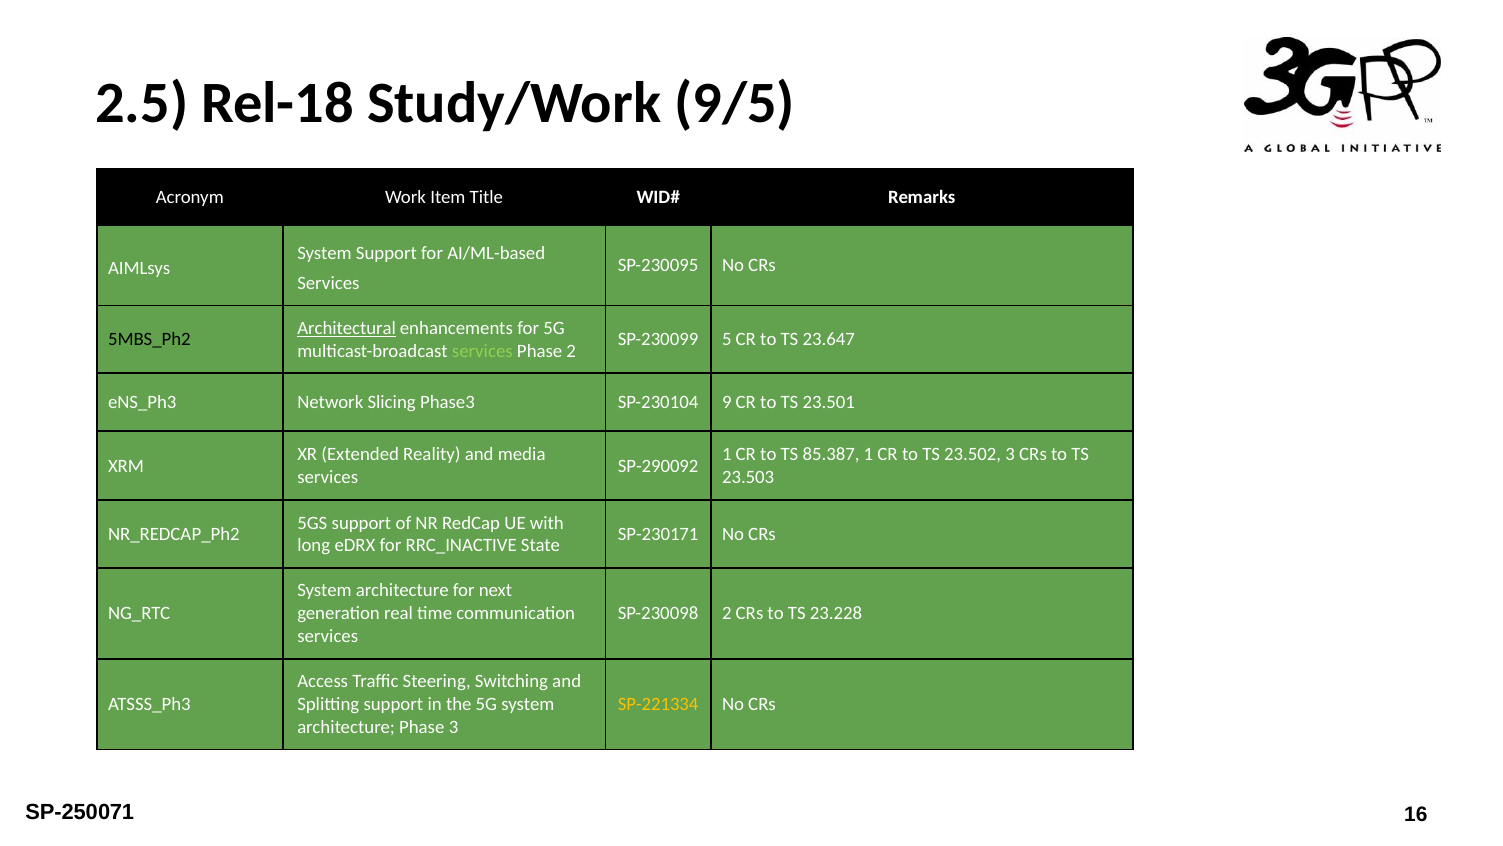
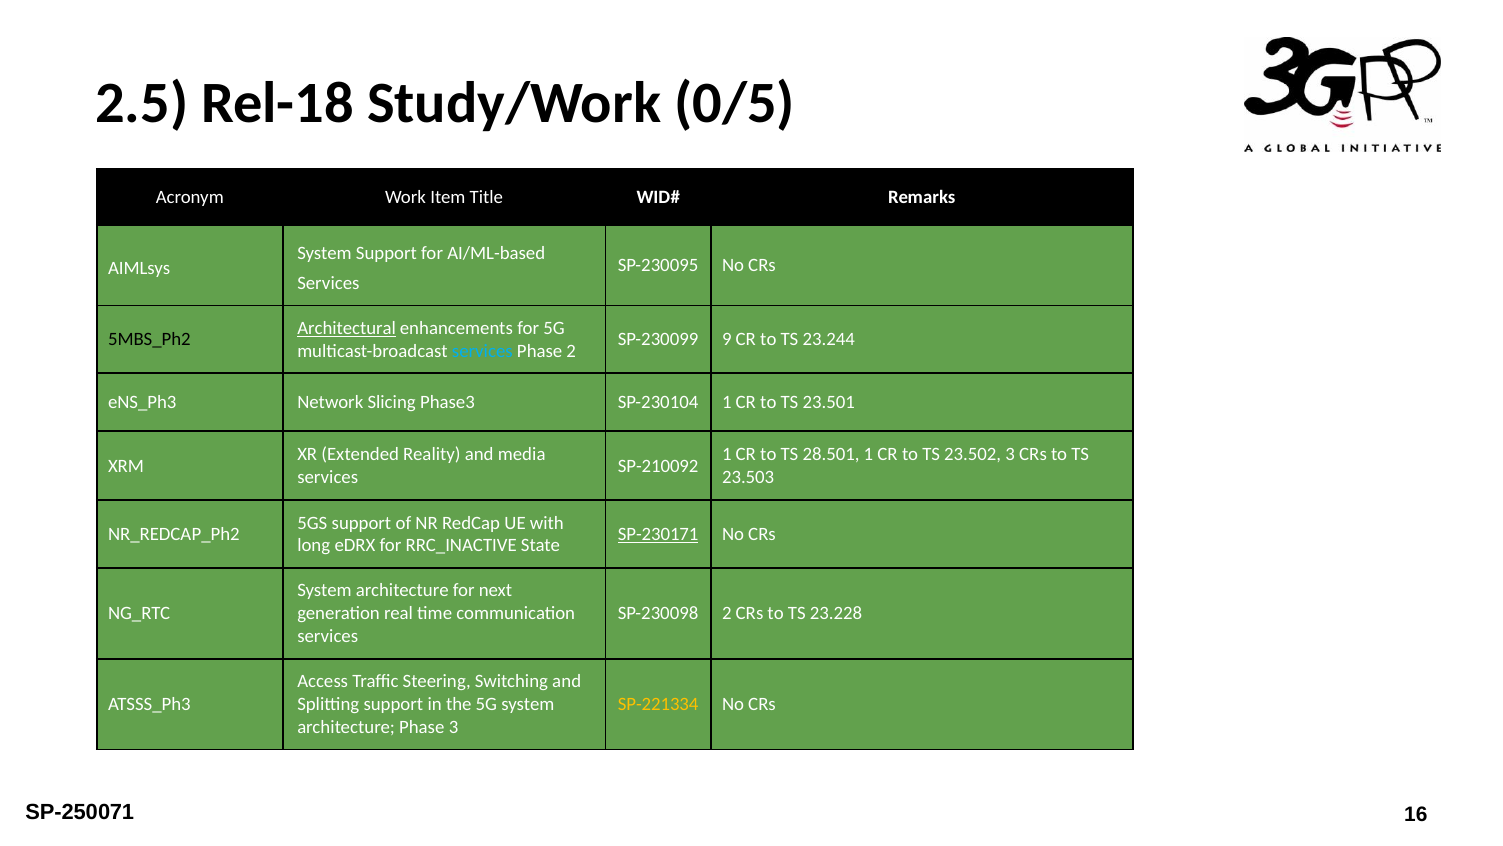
9/5: 9/5 -> 0/5
5: 5 -> 9
23.647: 23.647 -> 23.244
services at (482, 351) colour: light green -> light blue
SP-230104 9: 9 -> 1
85.387: 85.387 -> 28.501
SP-290092: SP-290092 -> SP-210092
SP-230171 underline: none -> present
